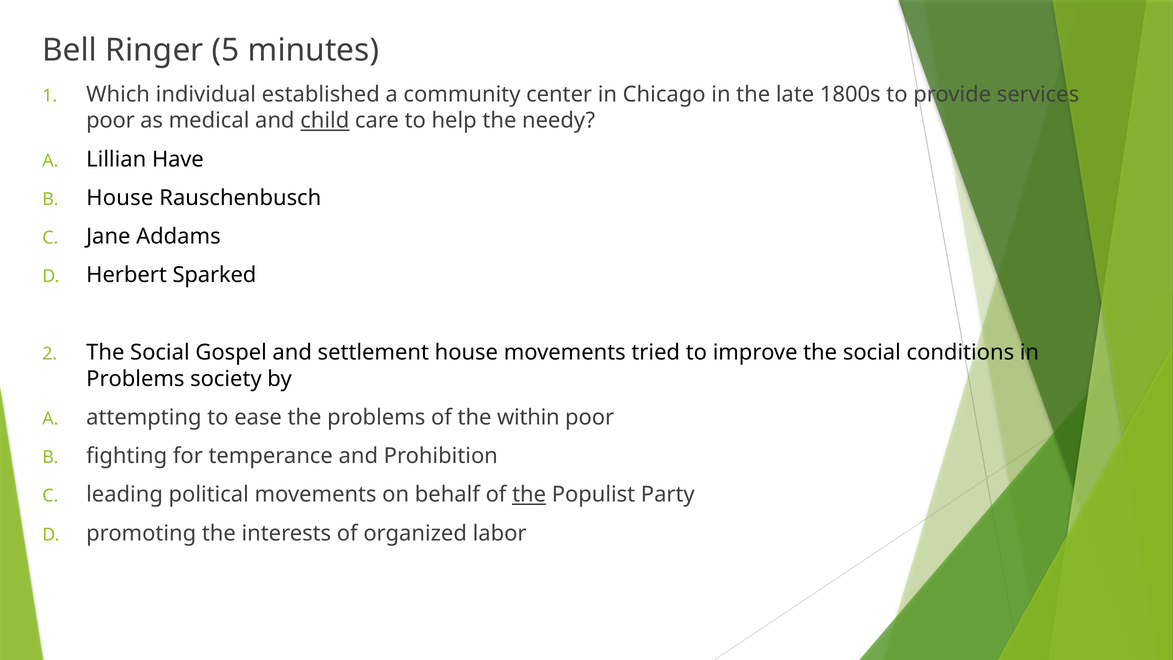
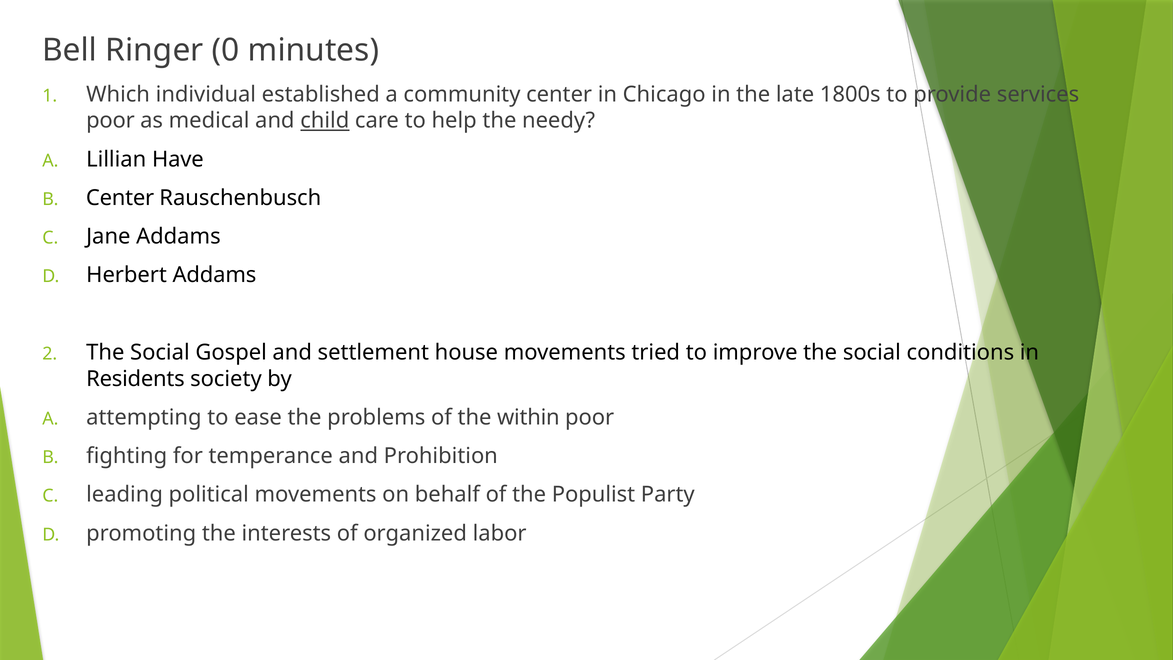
5: 5 -> 0
House at (120, 198): House -> Center
Herbert Sparked: Sparked -> Addams
Problems at (135, 379): Problems -> Residents
the at (529, 495) underline: present -> none
